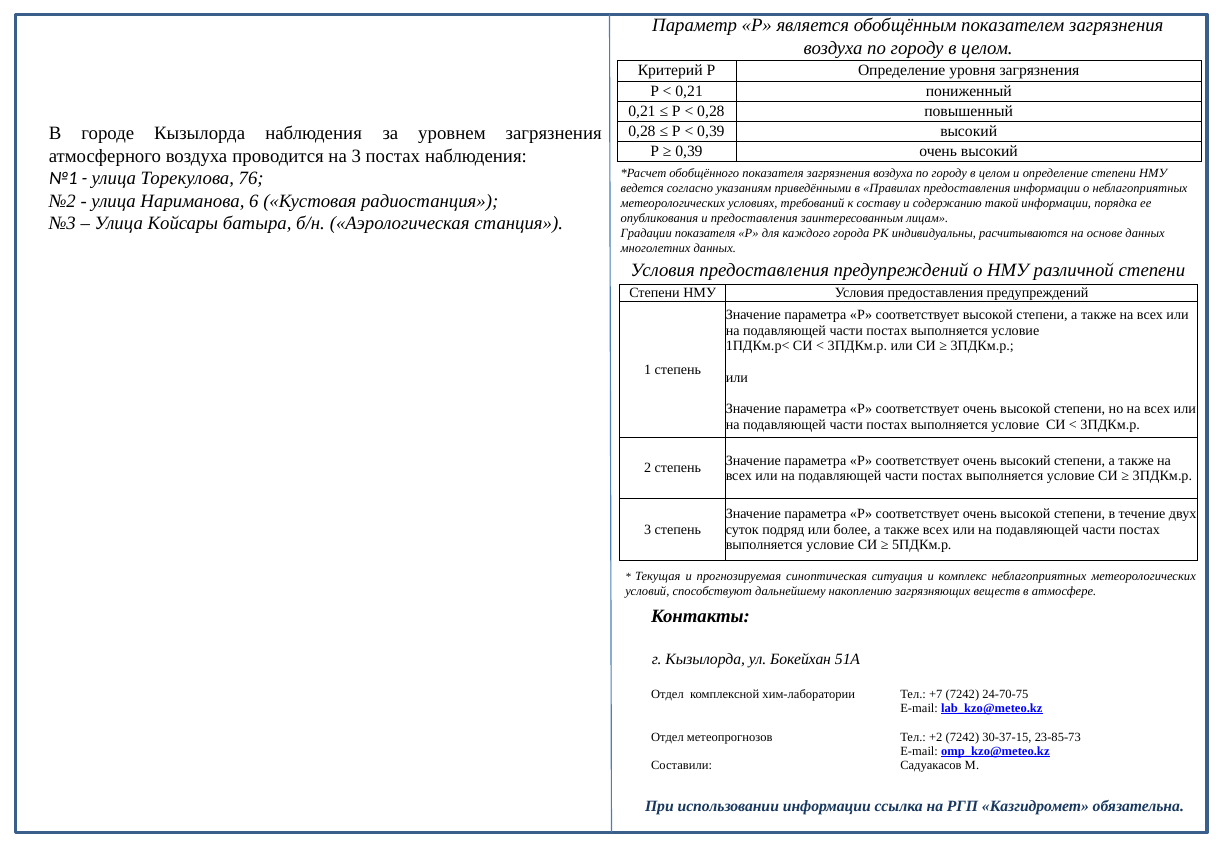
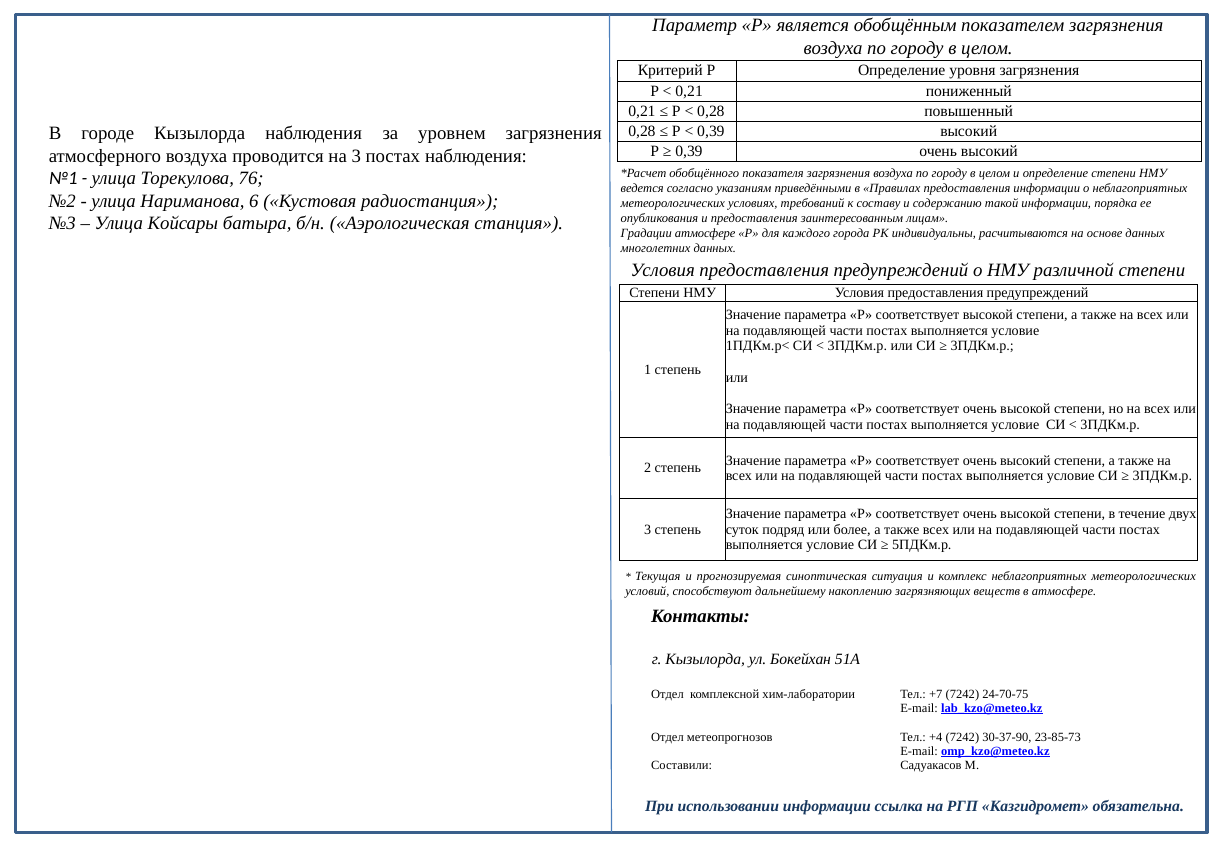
Градации показателя: показателя -> атмосфере
+2: +2 -> +4
30-37-15: 30-37-15 -> 30-37-90
